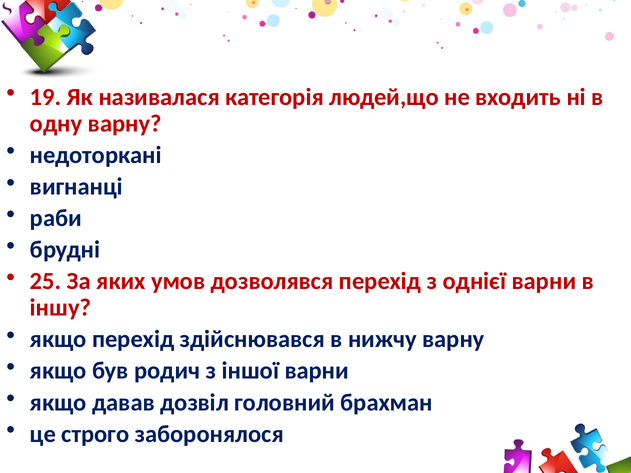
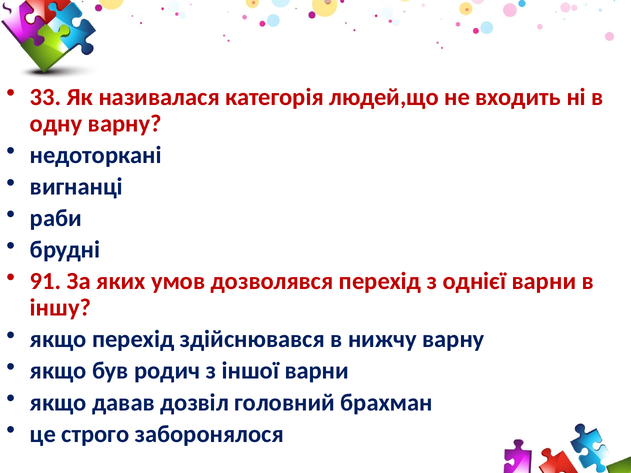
19: 19 -> 33
25: 25 -> 91
